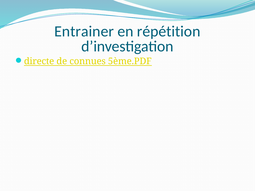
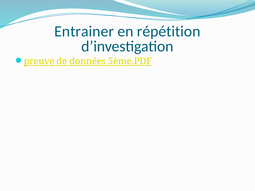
directe: directe -> preuve
connues: connues -> données
